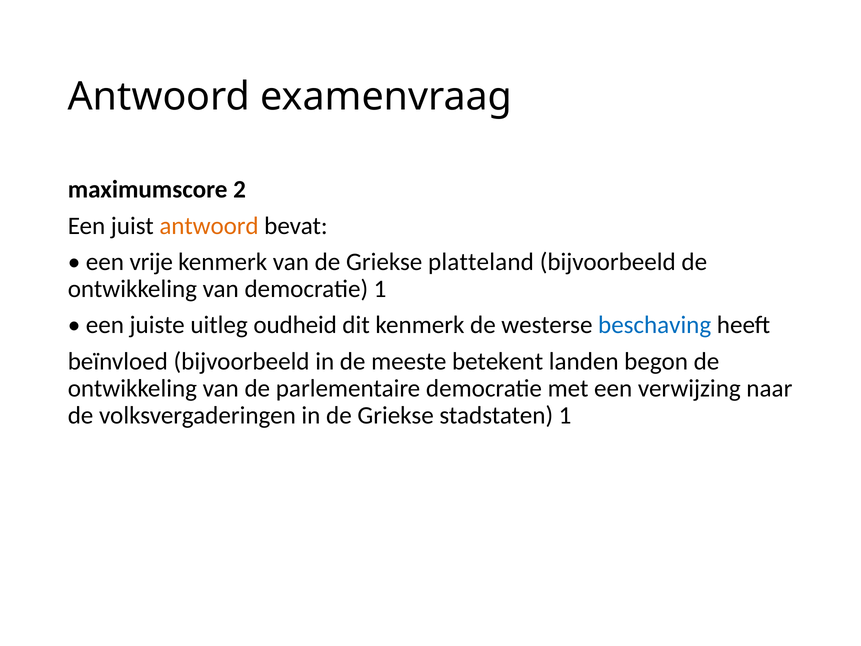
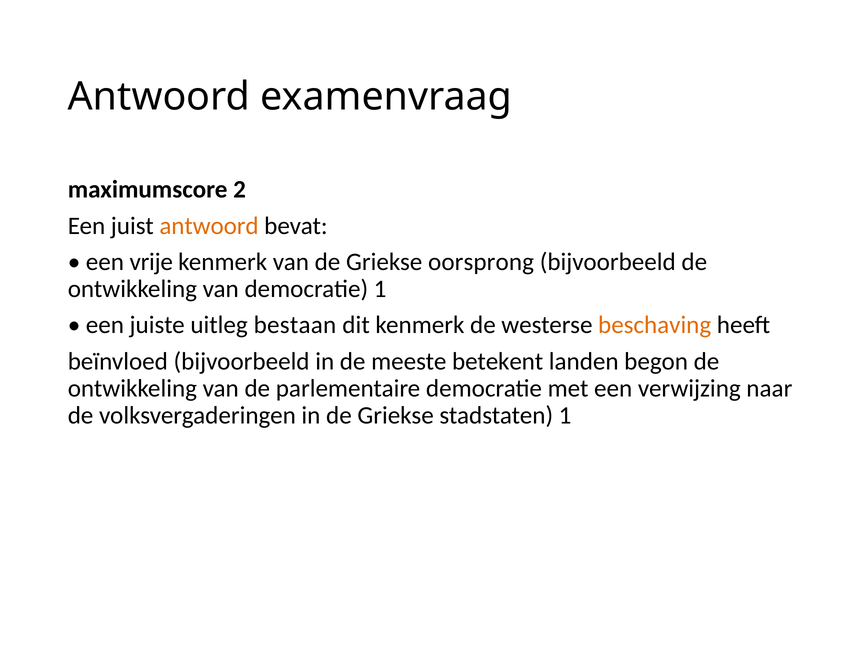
platteland: platteland -> oorsprong
oudheid: oudheid -> bestaan
beschaving colour: blue -> orange
